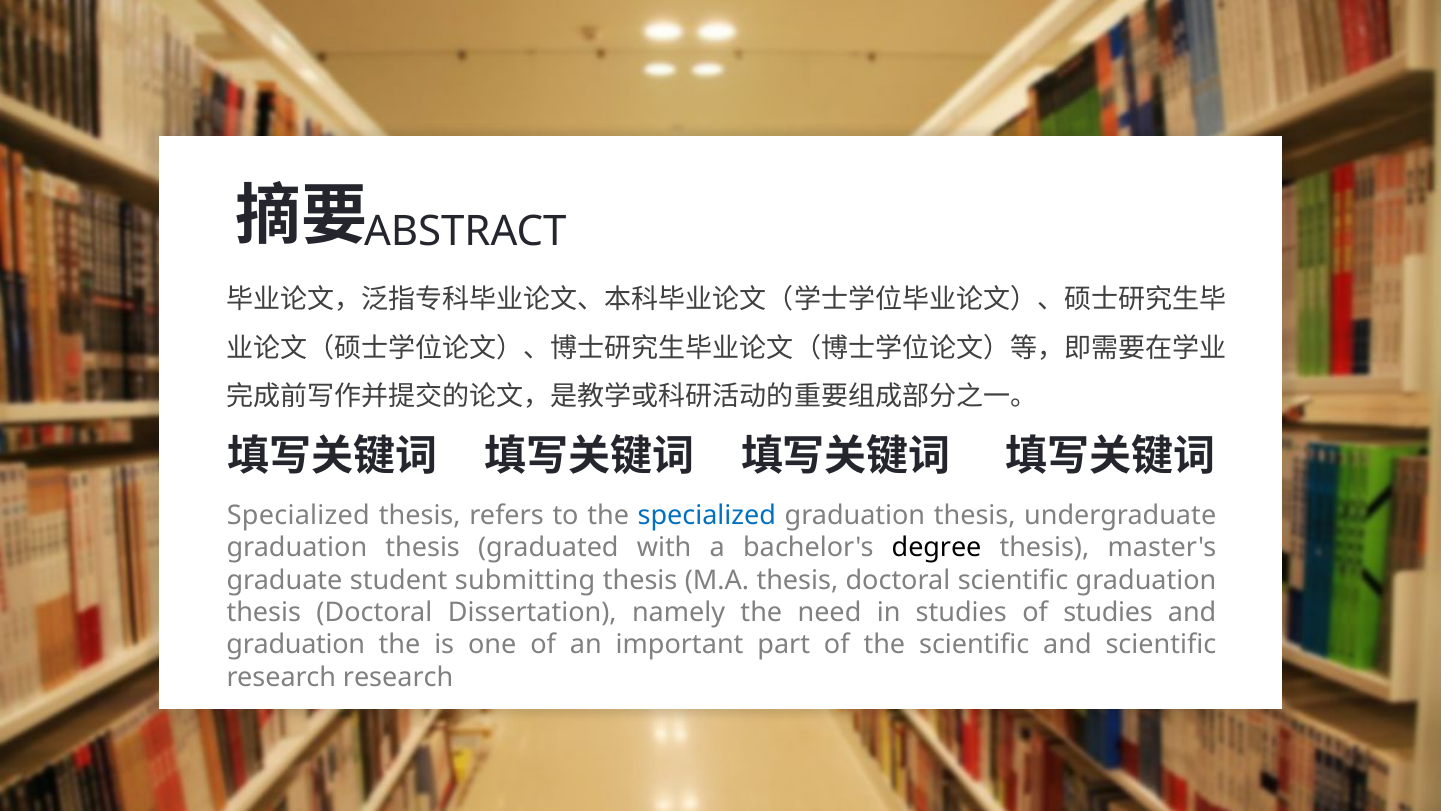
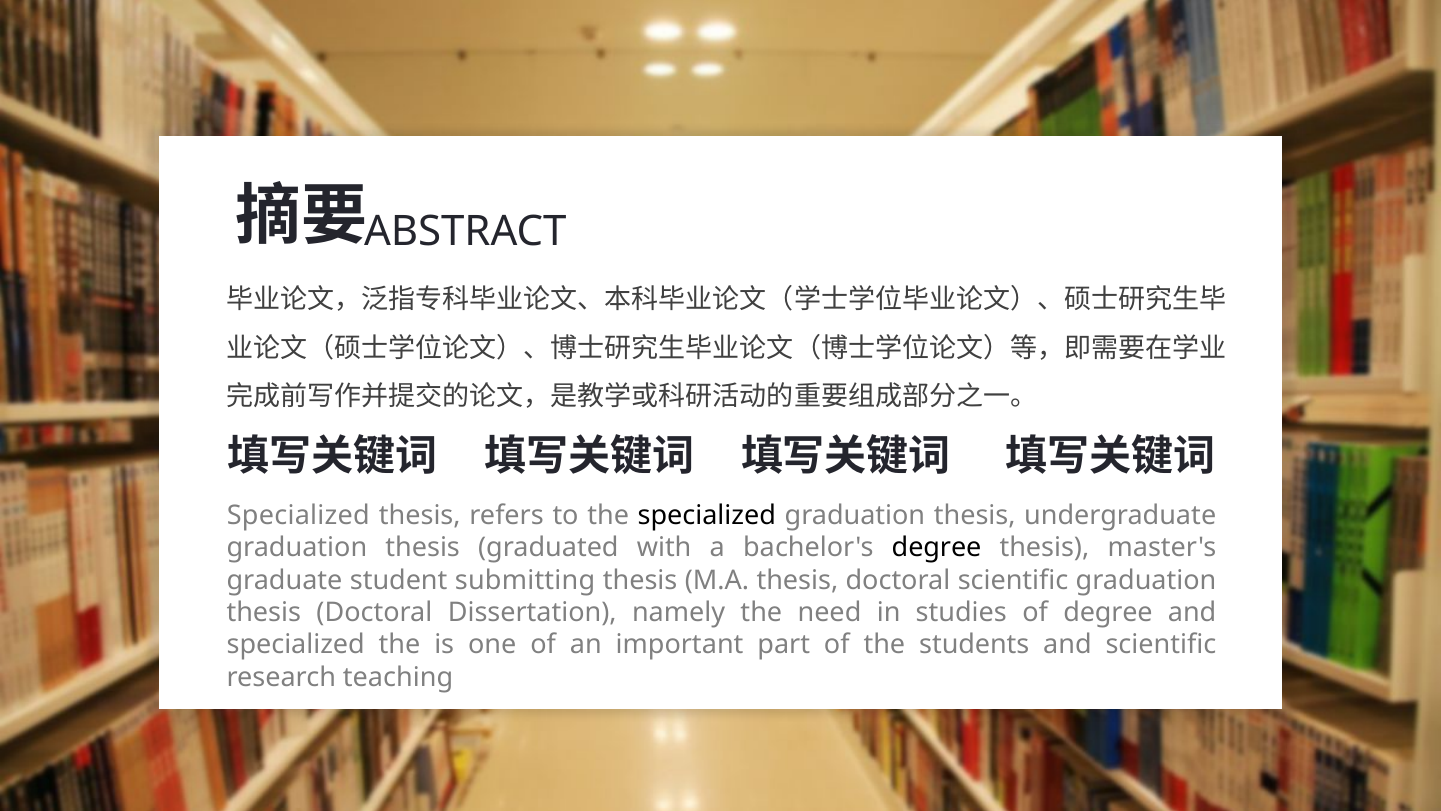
specialized at (707, 515) colour: blue -> black
of studies: studies -> degree
graduation at (296, 645): graduation -> specialized
the scientific: scientific -> students
research research: research -> teaching
